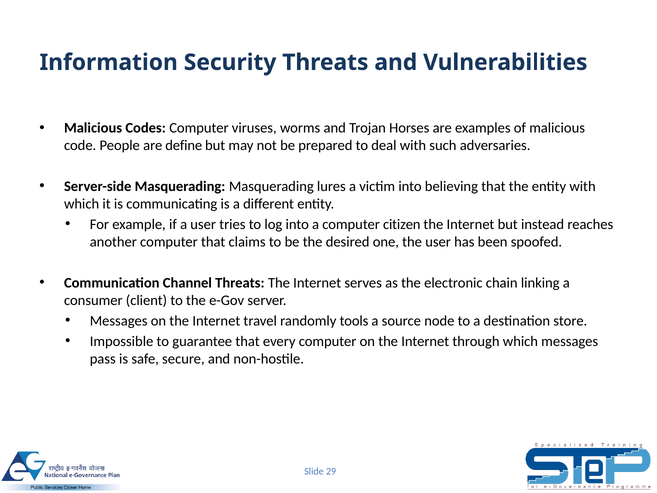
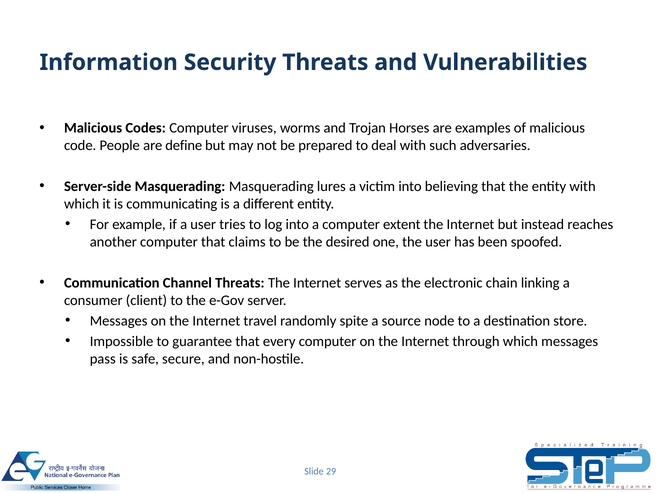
citizen: citizen -> extent
tools: tools -> spite
